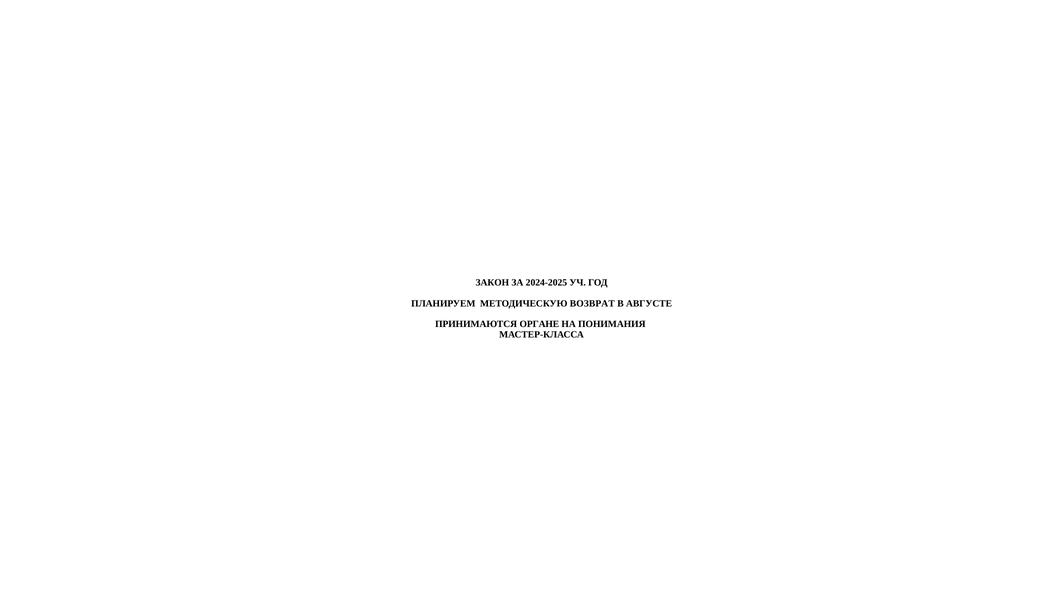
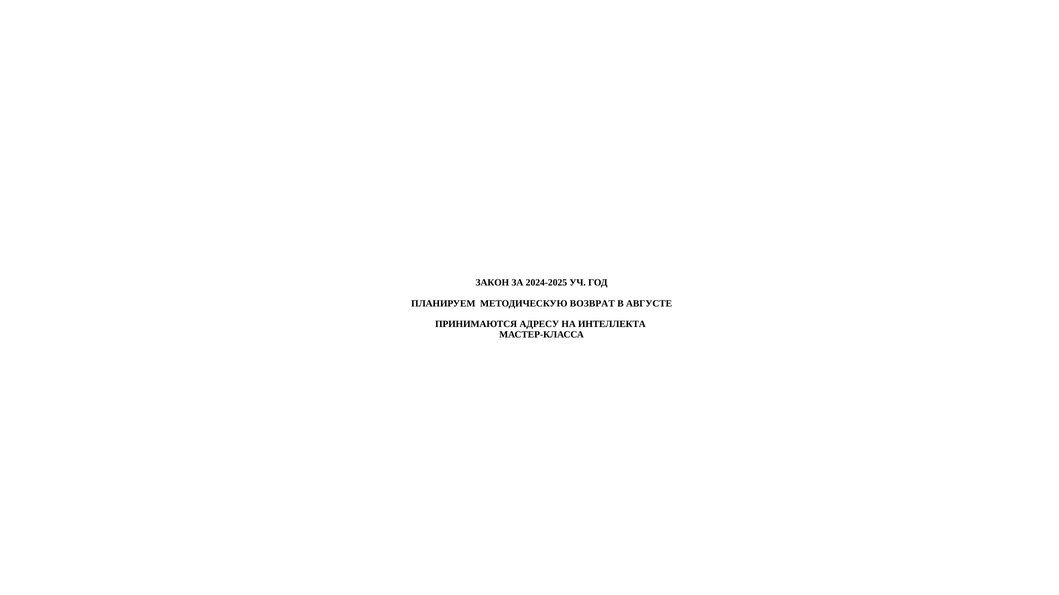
ОРГАНЕ: ОРГАНЕ -> АДРЕСУ
ПОНИМАНИЯ: ПОНИМАНИЯ -> ИНТЕЛЛЕКТА
